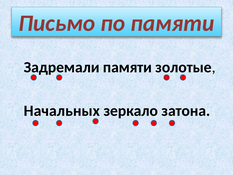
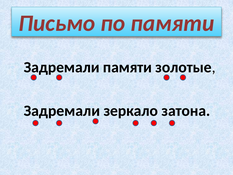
Начальных at (62, 111): Начальных -> Задремали
